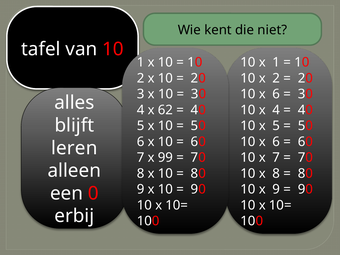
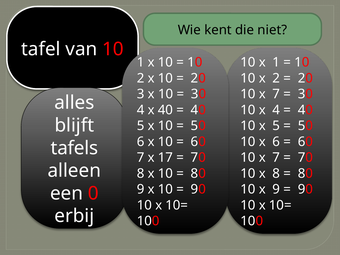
6 at (276, 94): 6 -> 7
x 62: 62 -> 40
leren: leren -> tafels
99: 99 -> 17
